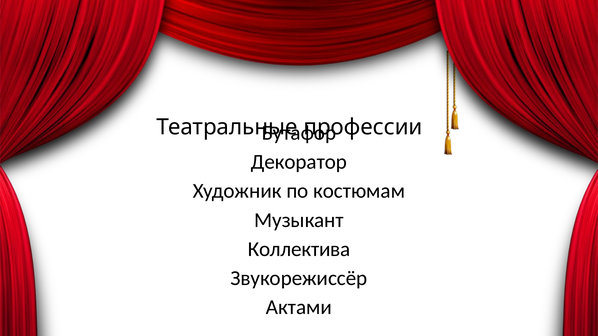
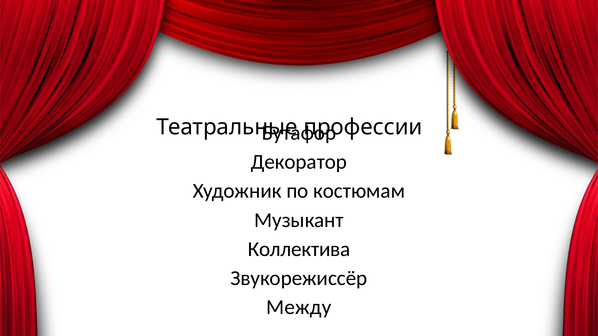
Актами: Актами -> Между
